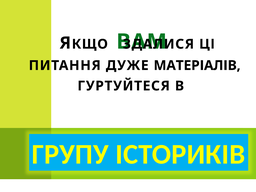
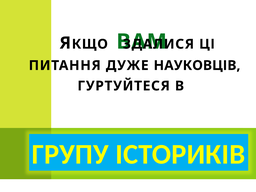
МАТЕРІАЛІВ: МАТЕРІАЛІВ -> НАУКОВЦІВ
